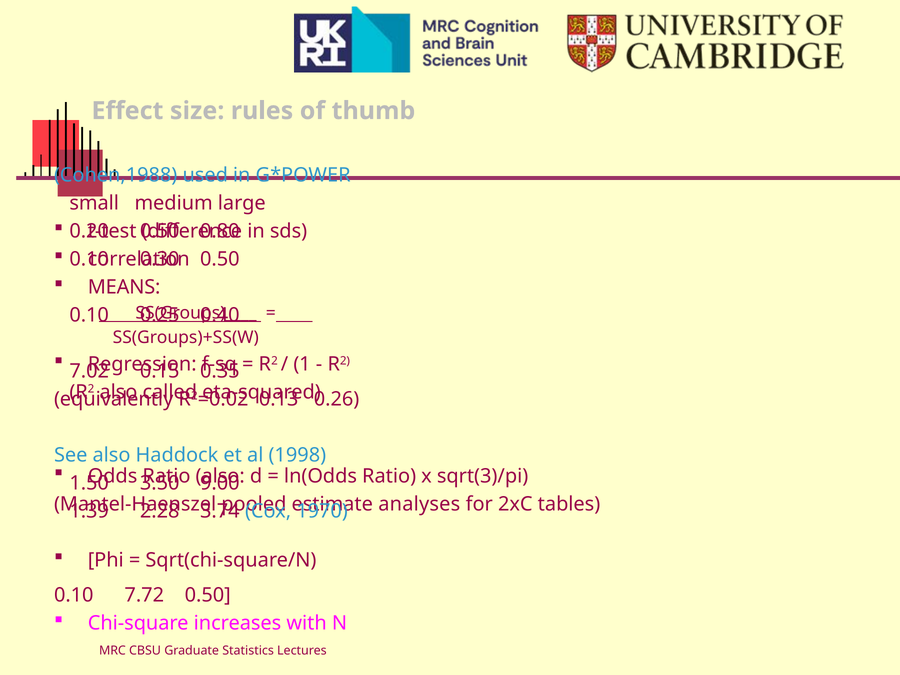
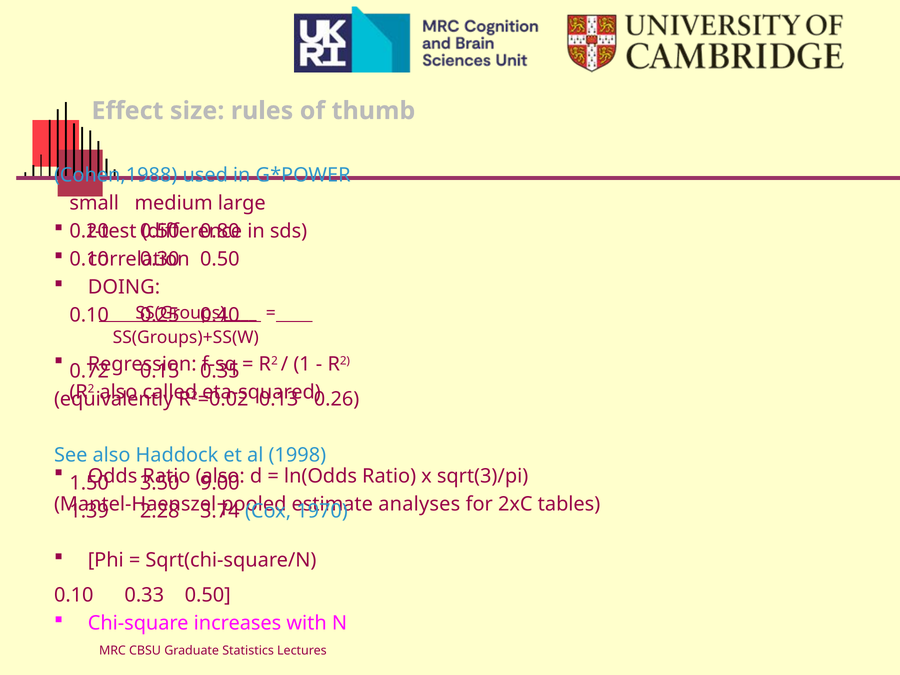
MEANS: MEANS -> DOING
7.02: 7.02 -> 0.72
7.72: 7.72 -> 0.33
